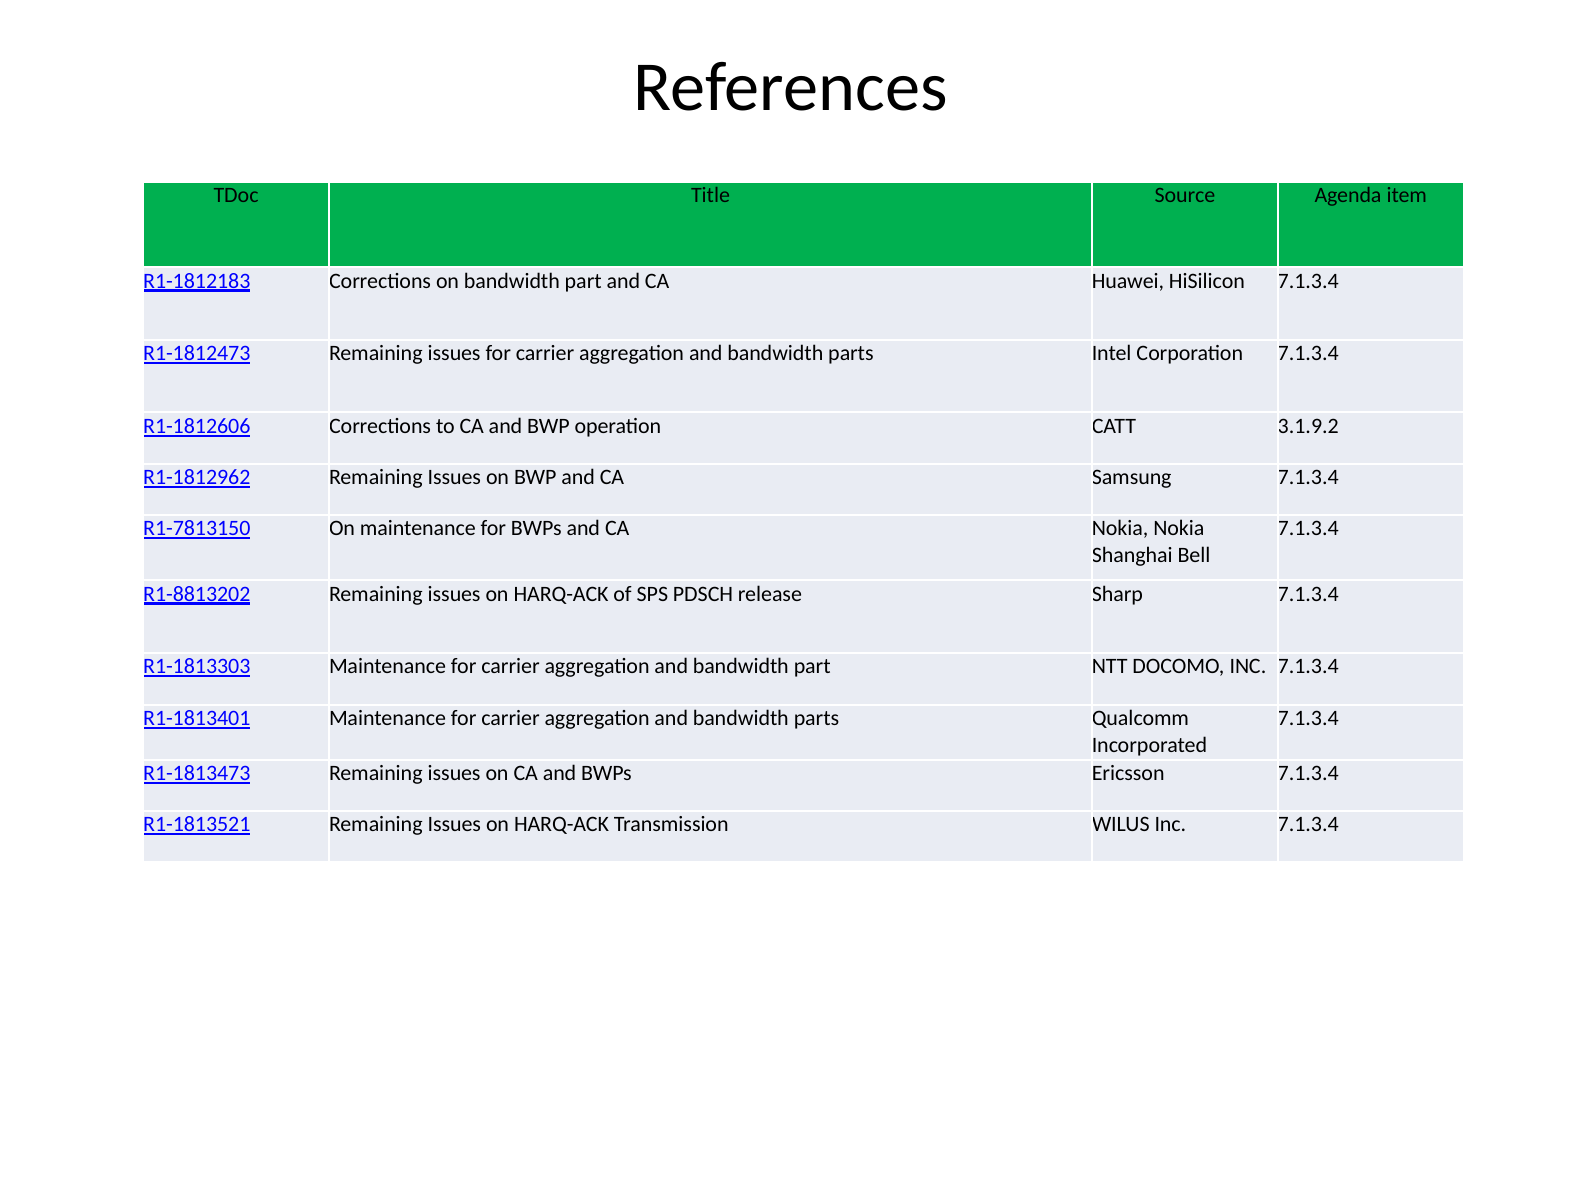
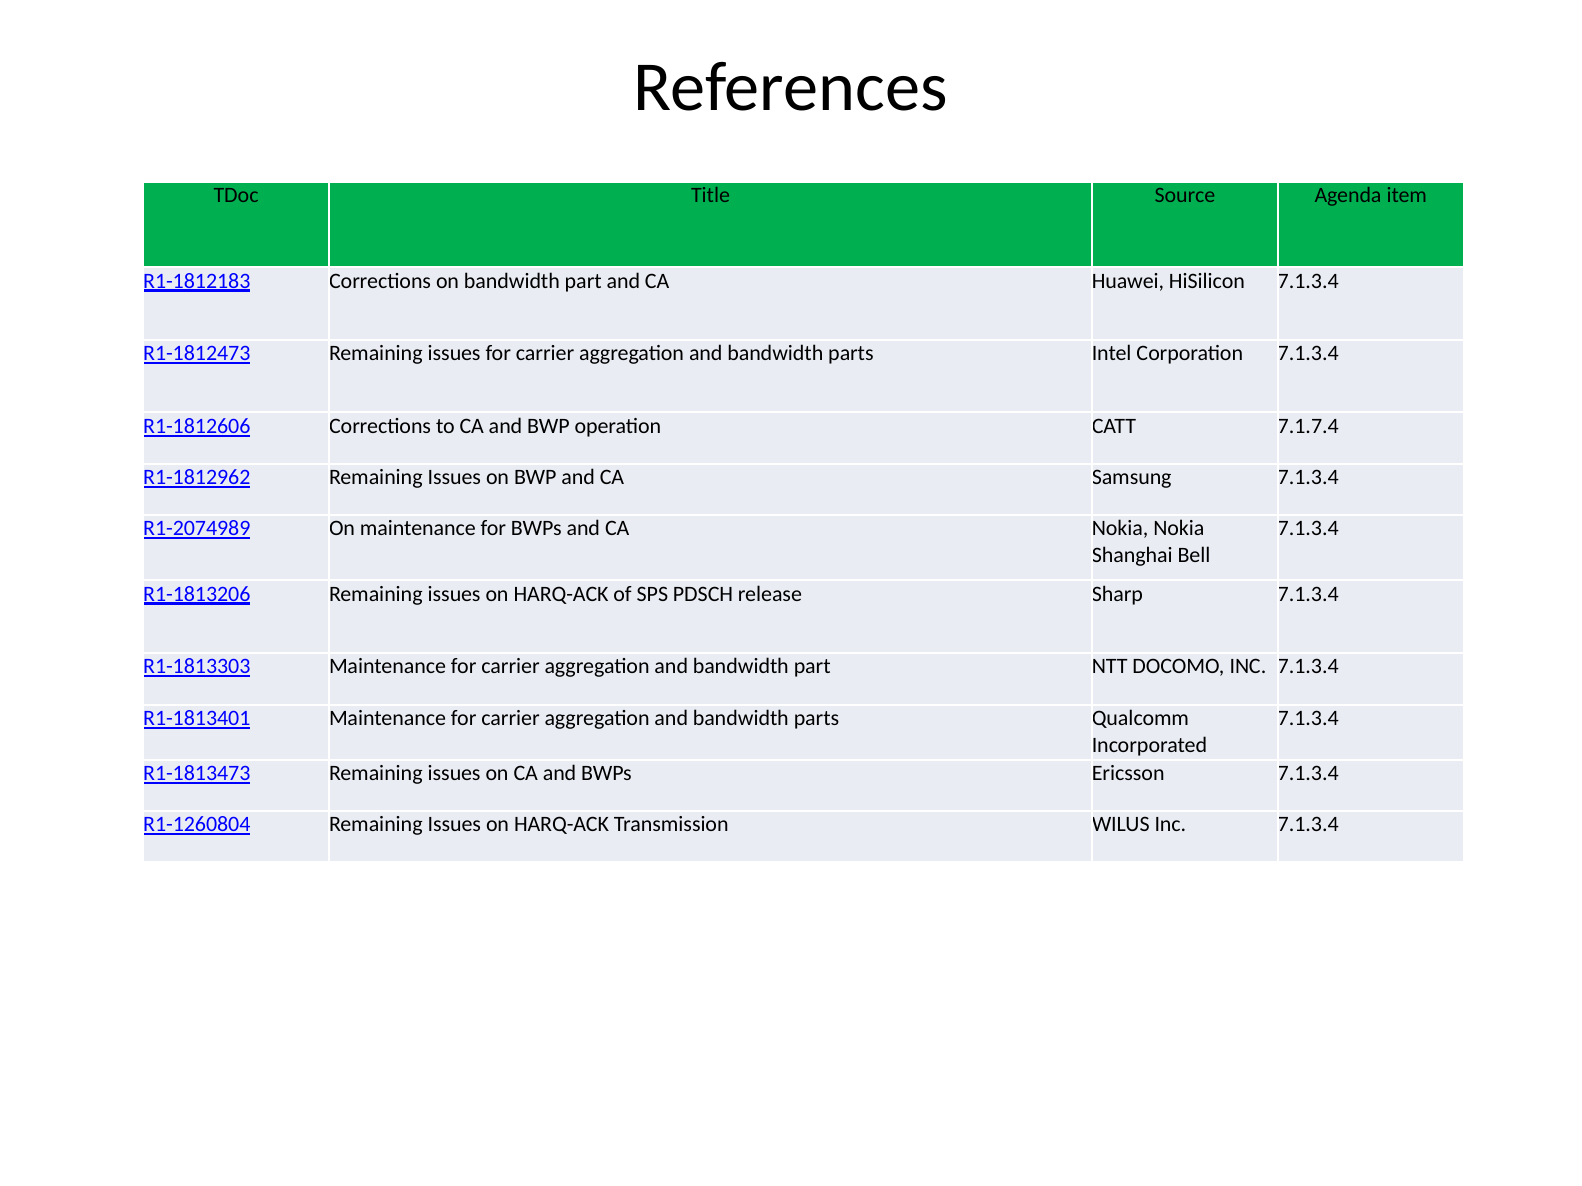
3.1.9.2: 3.1.9.2 -> 7.1.7.4
R1-7813150: R1-7813150 -> R1-2074989
R1-8813202: R1-8813202 -> R1-1813206
R1-1813521: R1-1813521 -> R1-1260804
